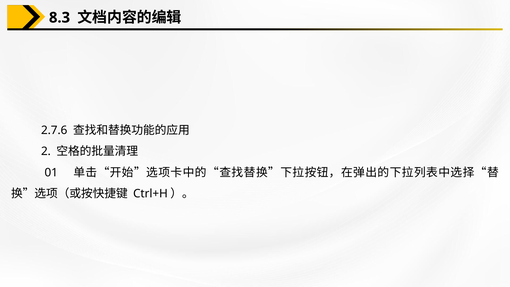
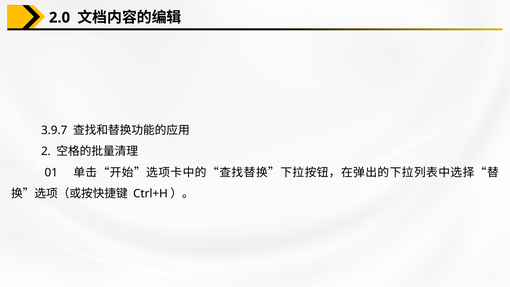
8.3: 8.3 -> 2.0
2.7.6: 2.7.6 -> 3.9.7
